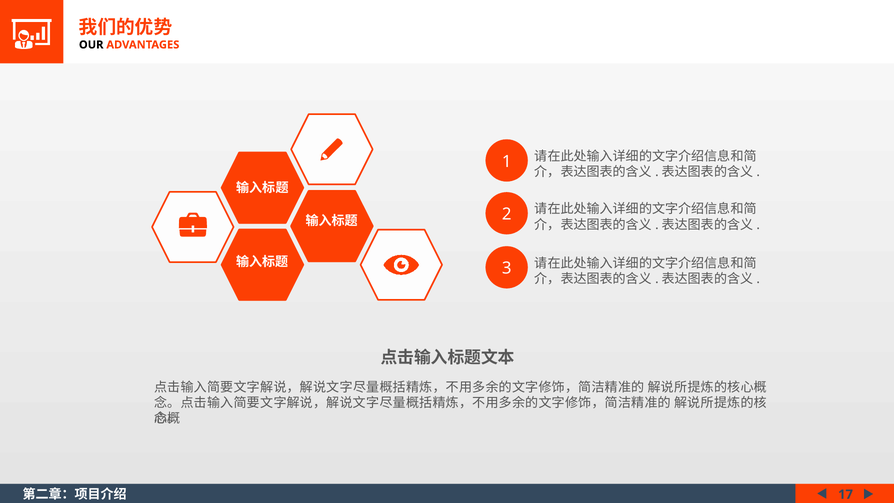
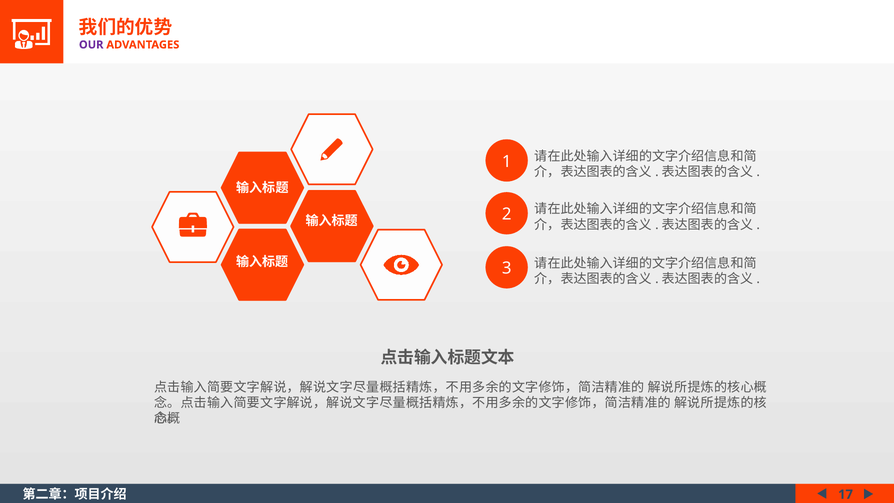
OUR colour: black -> purple
